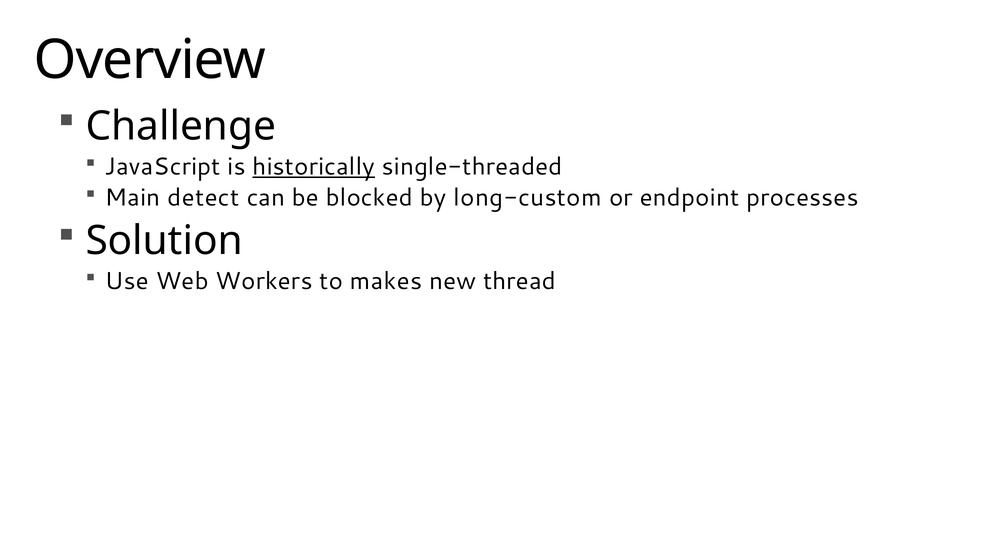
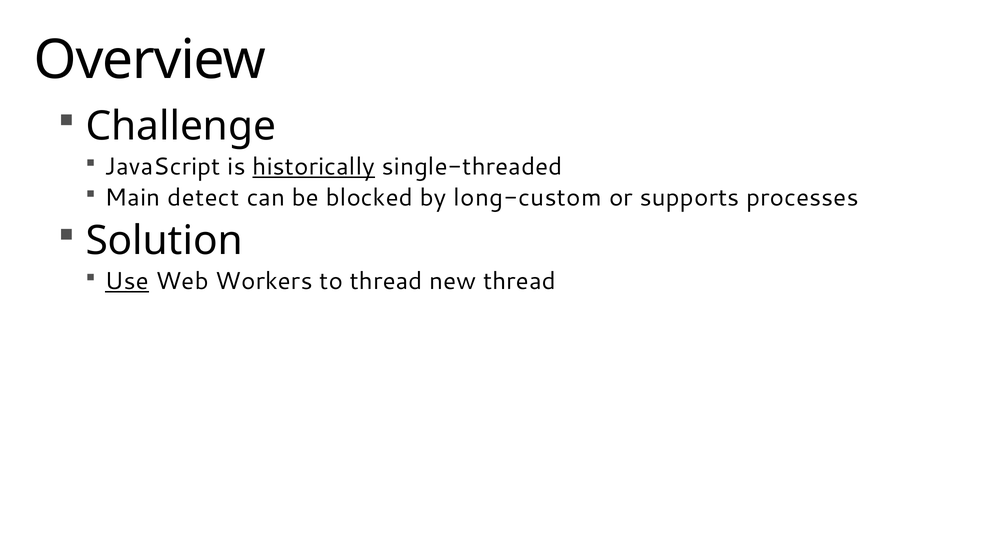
endpoint: endpoint -> supports
Use underline: none -> present
to makes: makes -> thread
